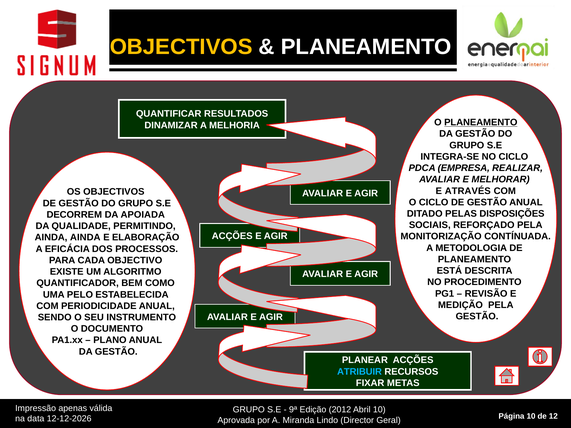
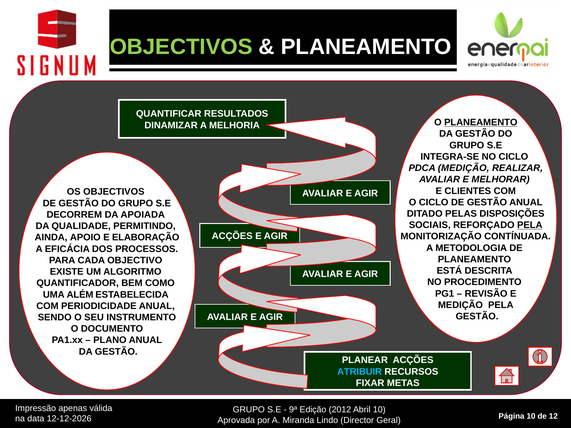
OBJECTIVOS at (181, 47) colour: yellow -> light green
PDCA EMPRESA: EMPRESA -> MEDIÇÃO
ATRAVÉS: ATRAVÉS -> CLIENTES
PELA at (530, 225) underline: none -> present
AINDA AINDA: AINDA -> APOIO
PELO: PELO -> ALÉM
